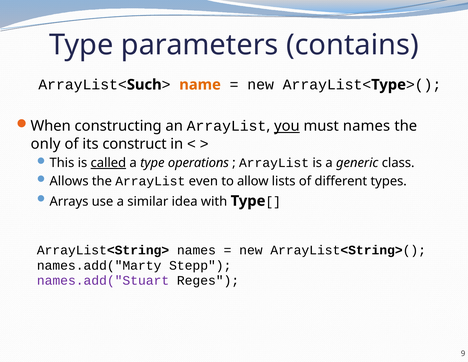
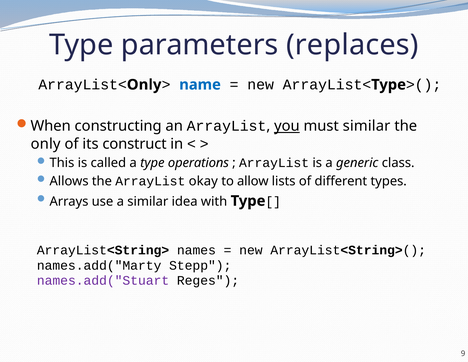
contains: contains -> replaces
Such at (144, 85): Such -> Only
name colour: orange -> blue
must names: names -> similar
called underline: present -> none
even: even -> okay
